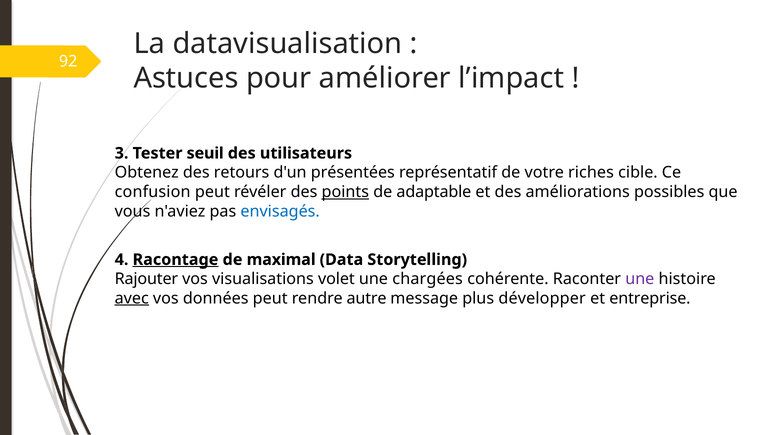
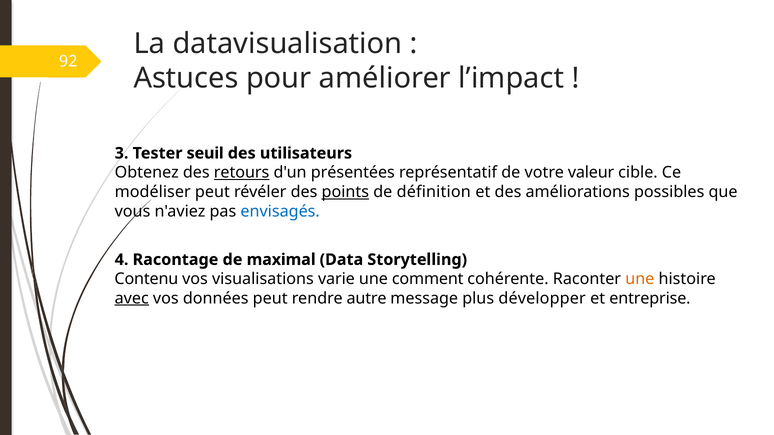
retours underline: none -> present
riches: riches -> valeur
confusion: confusion -> modéliser
adaptable: adaptable -> définition
Racontage underline: present -> none
Rajouter: Rajouter -> Contenu
volet: volet -> varie
chargées: chargées -> comment
une at (640, 279) colour: purple -> orange
